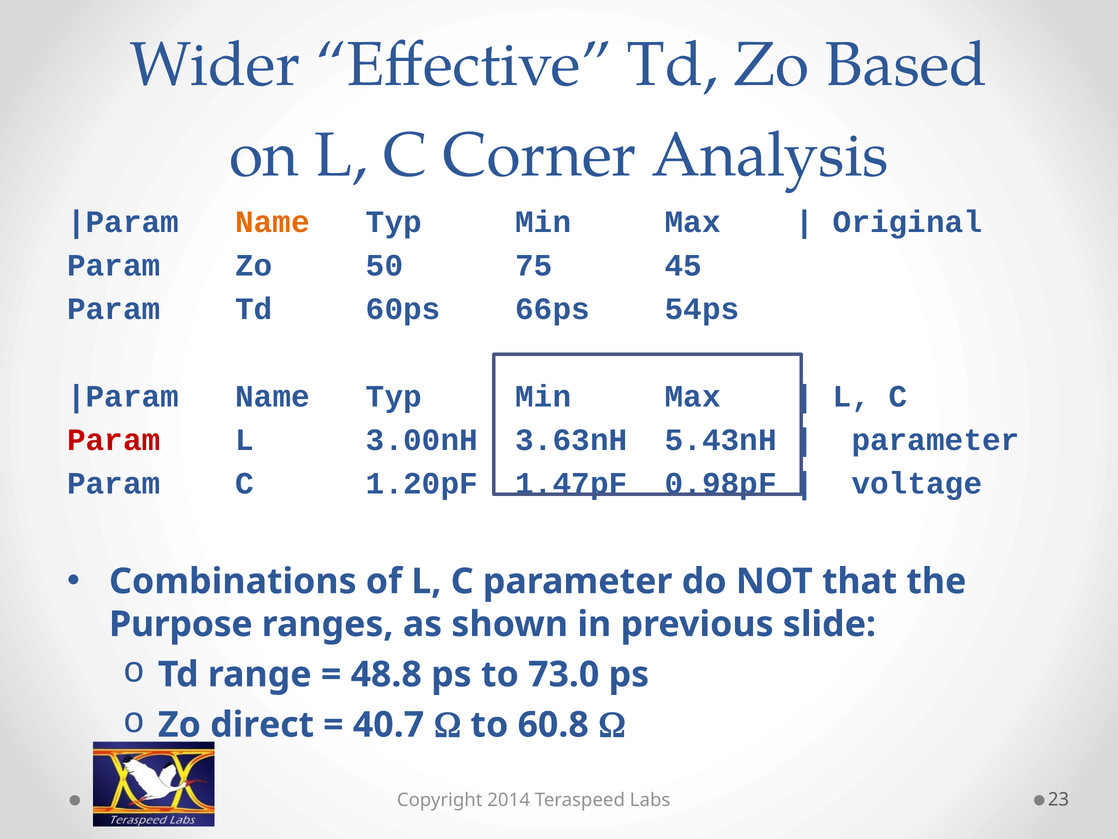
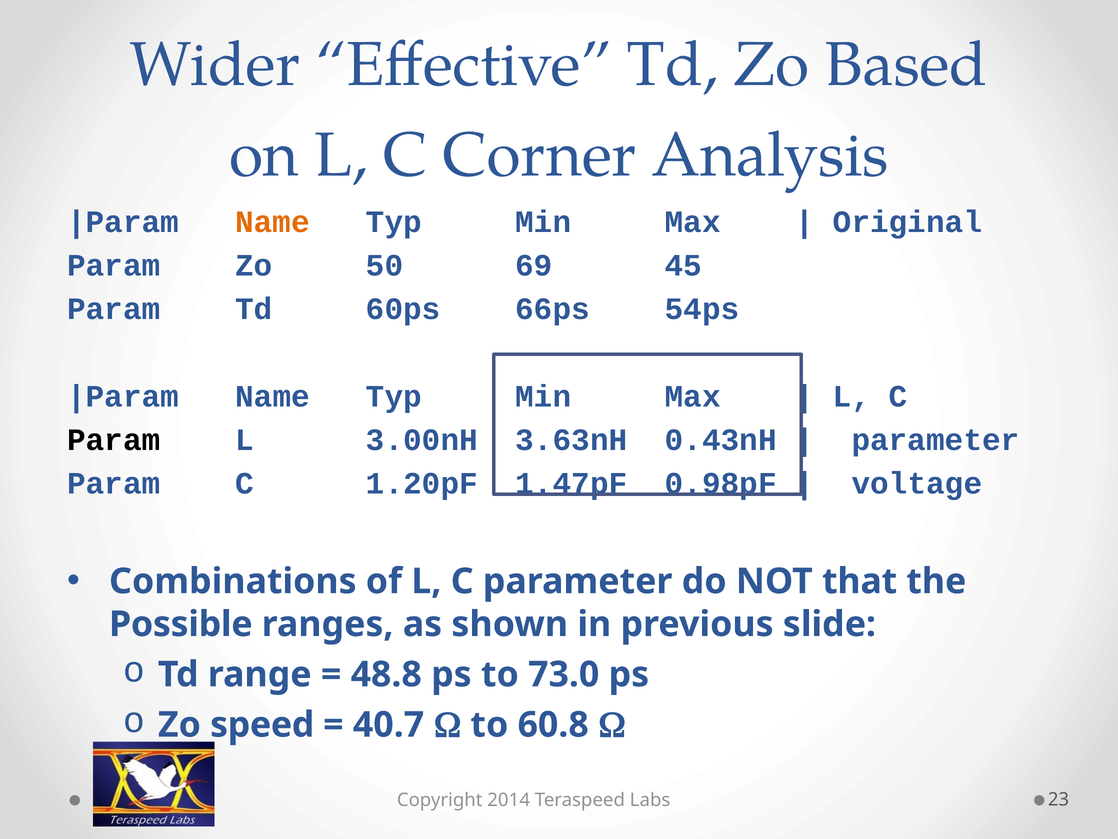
75: 75 -> 69
Param at (114, 439) colour: red -> black
5.43nH: 5.43nH -> 0.43nH
Purpose: Purpose -> Possible
direct: direct -> speed
